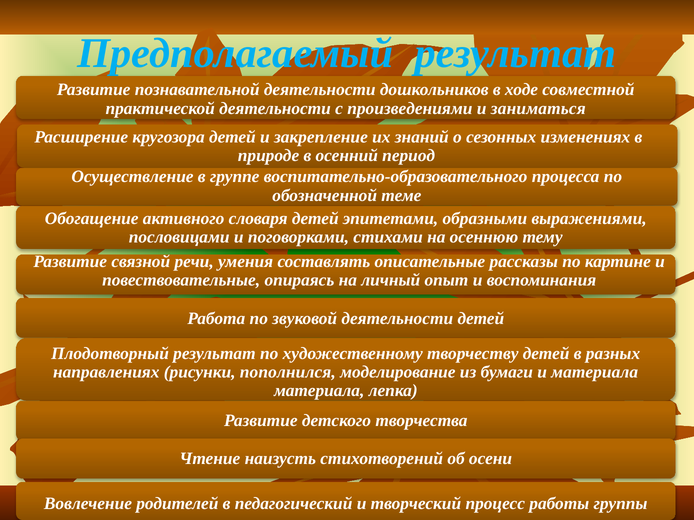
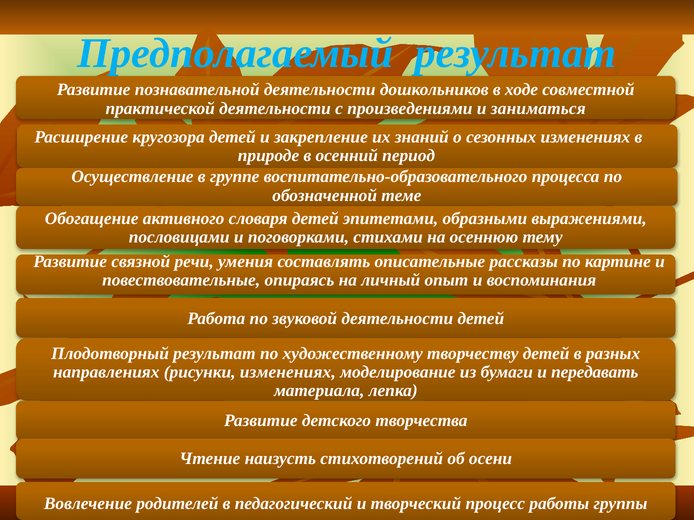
рисунки пополнился: пополнился -> изменениях
и материала: материала -> передавать
